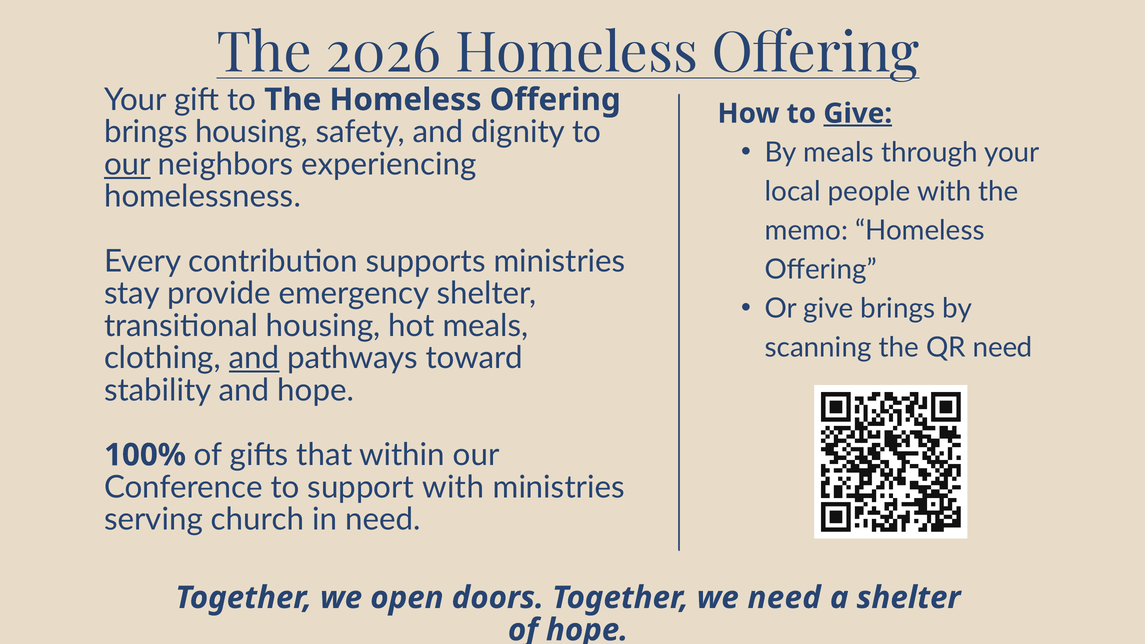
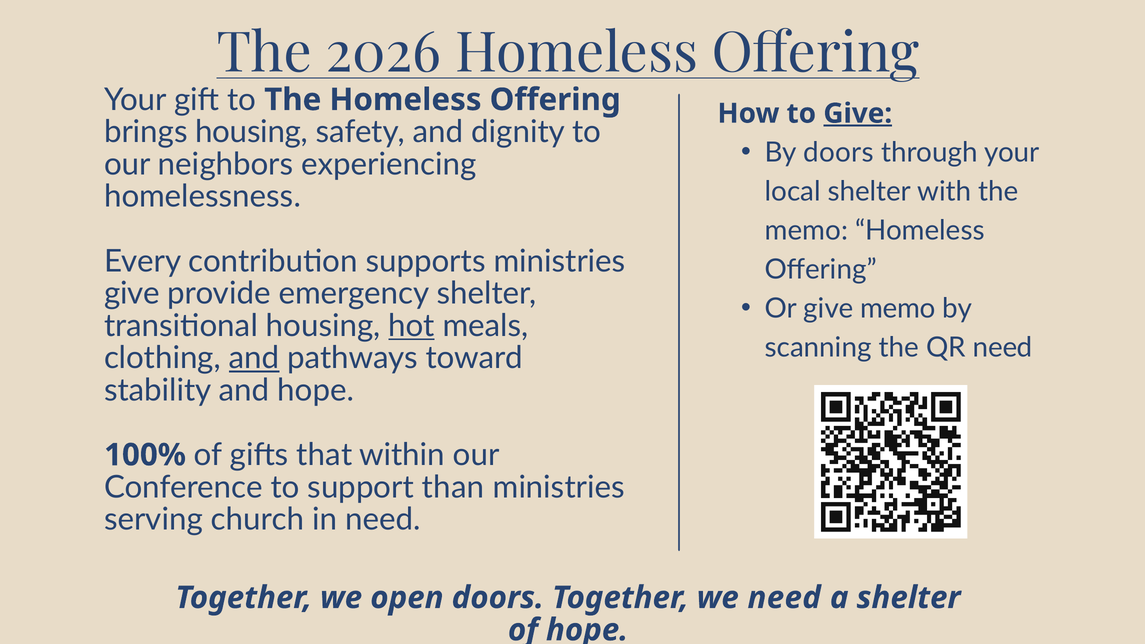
By meals: meals -> doors
our at (127, 164) underline: present -> none
local people: people -> shelter
stay at (132, 294): stay -> give
give brings: brings -> memo
hot underline: none -> present
support with: with -> than
